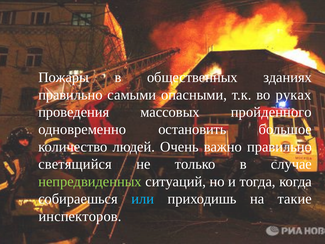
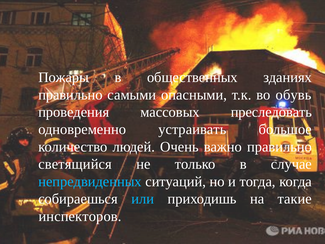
руках: руках -> обувь
пройденного: пройденного -> преследовать
остановить: остановить -> устраивать
непредвиденных colour: light green -> light blue
